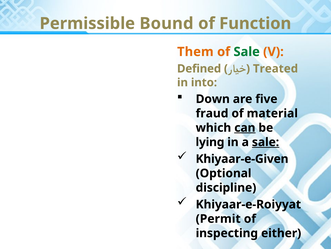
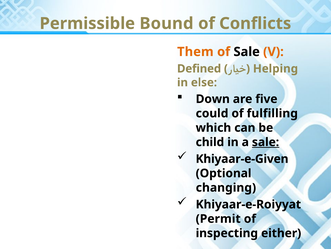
Function: Function -> Conflicts
Sale at (247, 52) colour: green -> black
Treated: Treated -> Helping
into: into -> else
fraud: fraud -> could
material: material -> fulfilling
can underline: present -> none
lying: lying -> child
discipline: discipline -> changing
